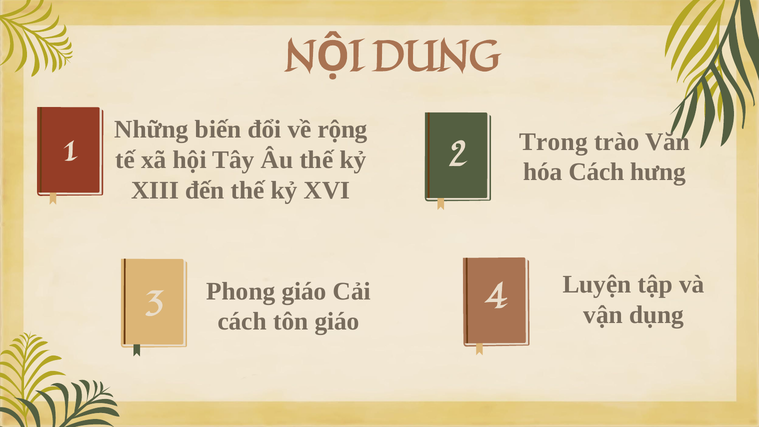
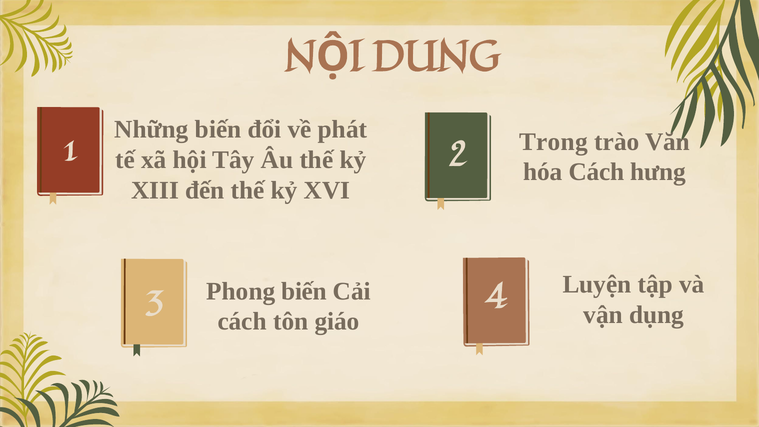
rộng: rộng -> phát
Phong giáo: giáo -> biến
